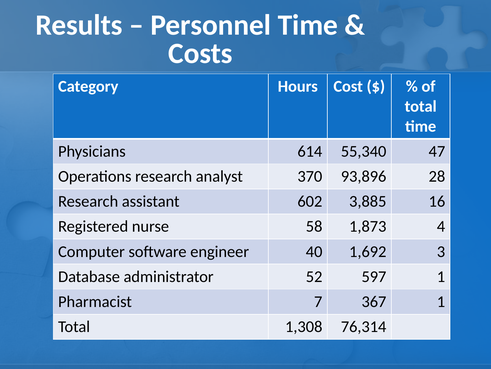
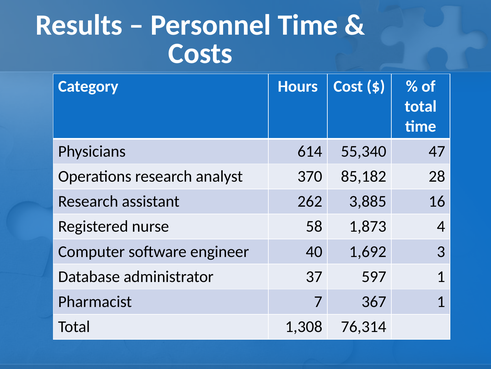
93,896: 93,896 -> 85,182
602: 602 -> 262
52: 52 -> 37
